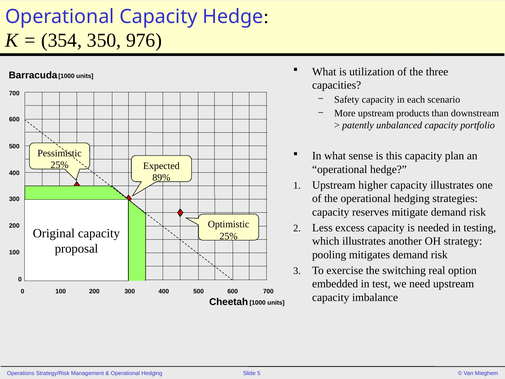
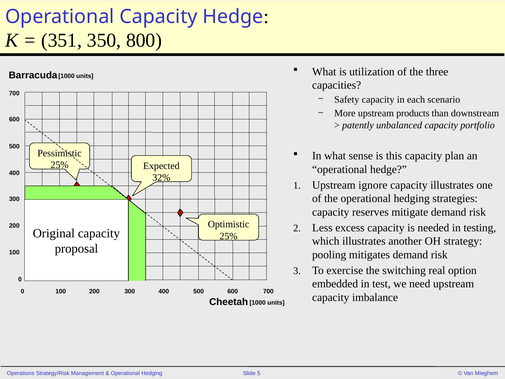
354: 354 -> 351
976: 976 -> 800
89%: 89% -> 32%
higher: higher -> ignore
